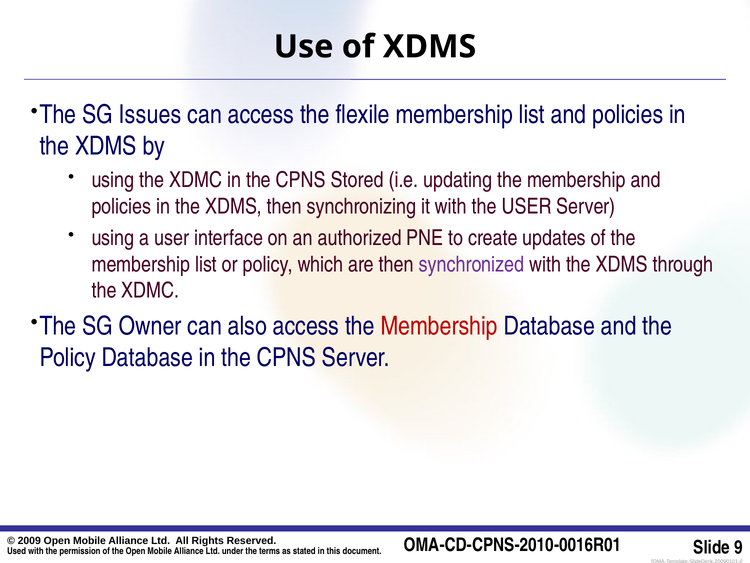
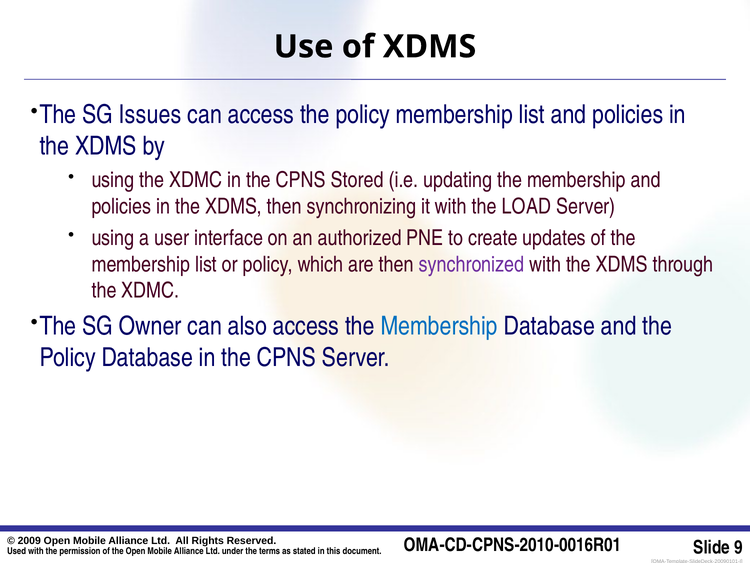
access the flexile: flexile -> policy
the USER: USER -> LOAD
Membership at (439, 326) colour: red -> blue
